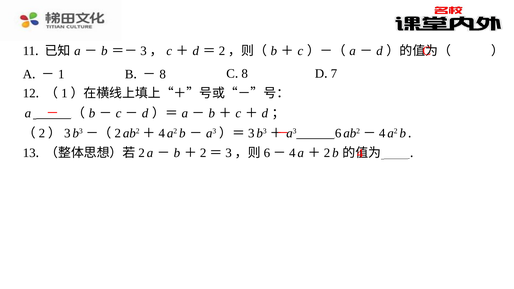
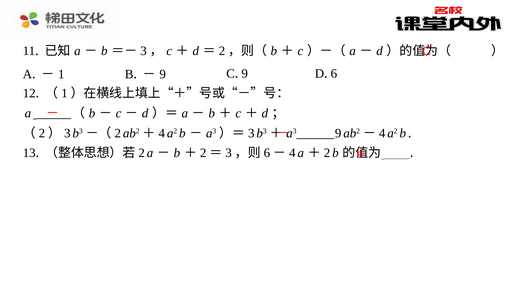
8 at (163, 74): 8 -> 9
8 at (245, 73): 8 -> 9
7: 7 -> 6
a3 6: 6 -> 9
